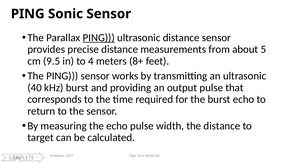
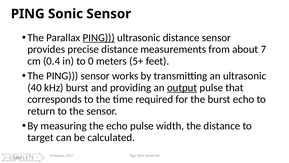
5: 5 -> 7
9.5: 9.5 -> 0.4
4: 4 -> 0
8+: 8+ -> 5+
output underline: none -> present
